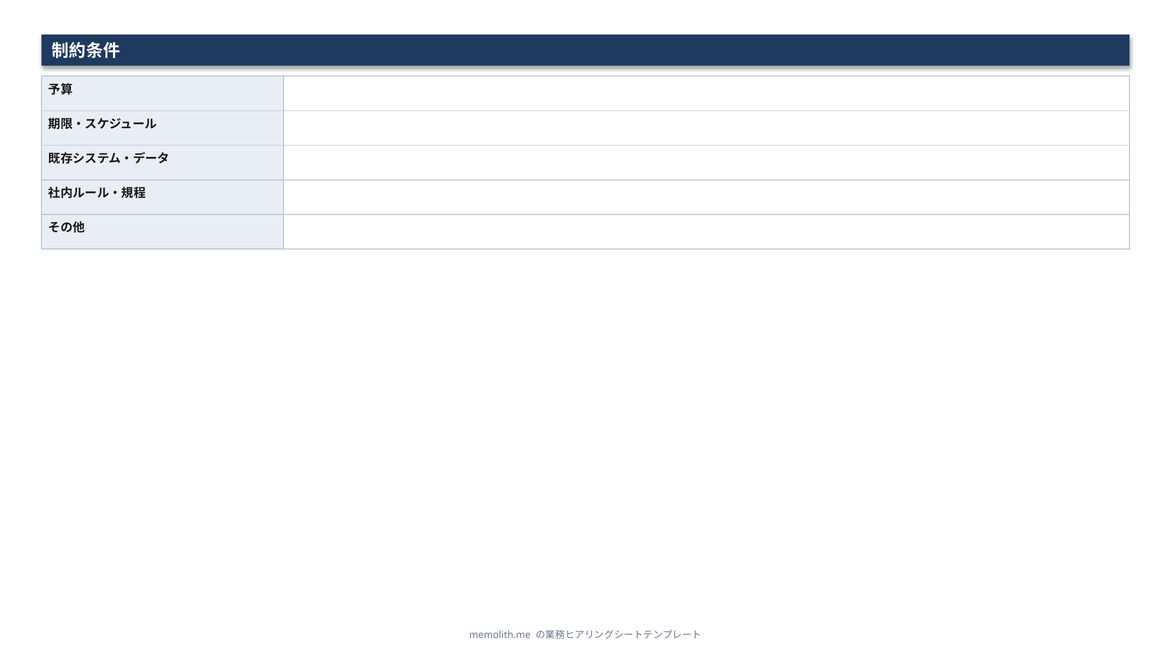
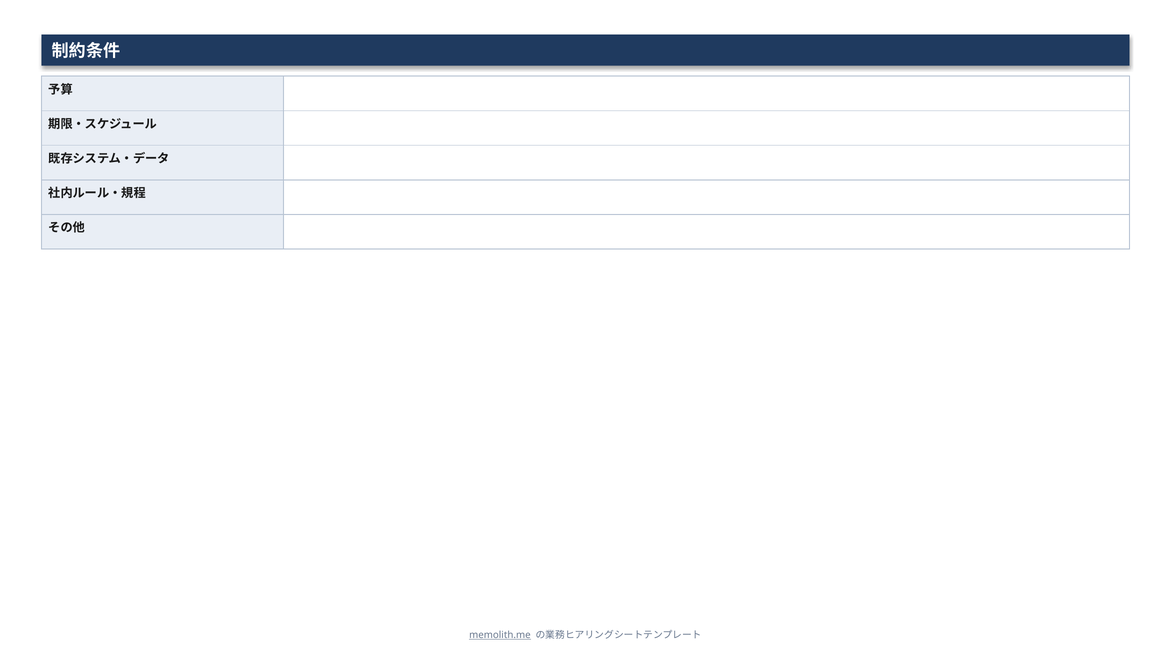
memolith.me underline: none -> present
